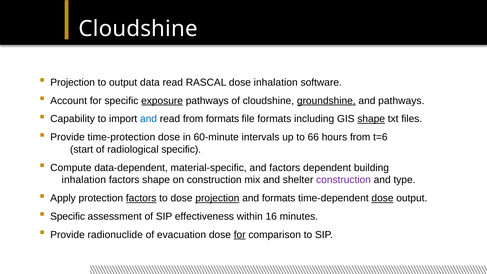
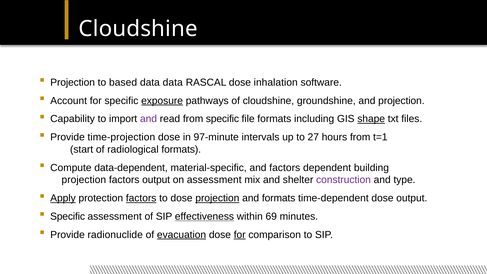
to output: output -> based
data read: read -> data
groundshine underline: present -> none
and pathways: pathways -> projection
and at (148, 119) colour: blue -> purple
from formats: formats -> specific
time-protection: time-protection -> time-projection
60-minute: 60-minute -> 97-minute
66: 66 -> 27
t=6: t=6 -> t=1
radiological specific: specific -> formats
inhalation at (84, 180): inhalation -> projection
factors shape: shape -> output
on construction: construction -> assessment
Apply underline: none -> present
dose at (382, 198) underline: present -> none
effectiveness underline: none -> present
16: 16 -> 69
evacuation underline: none -> present
